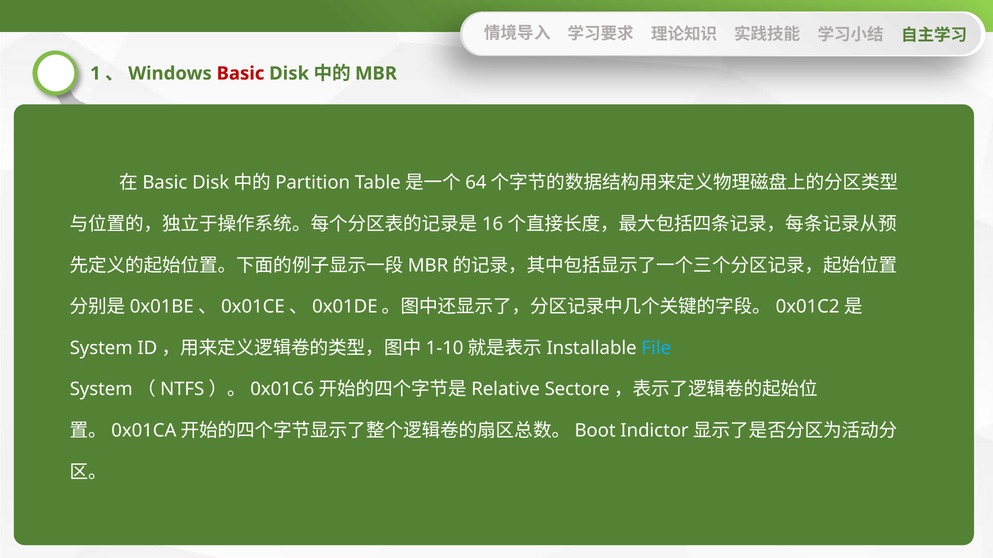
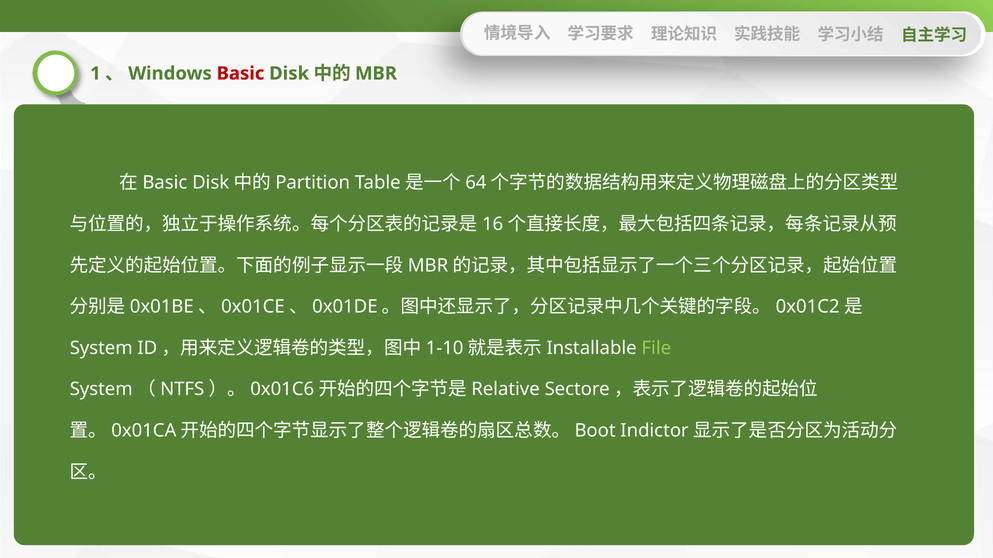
File colour: light blue -> light green
